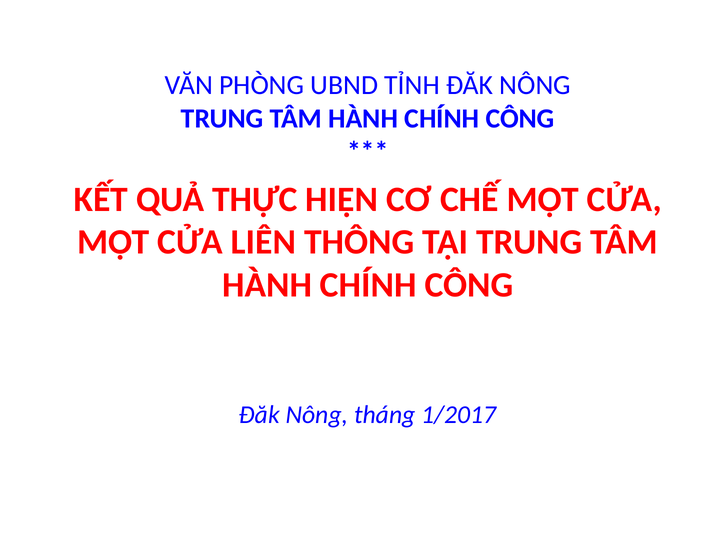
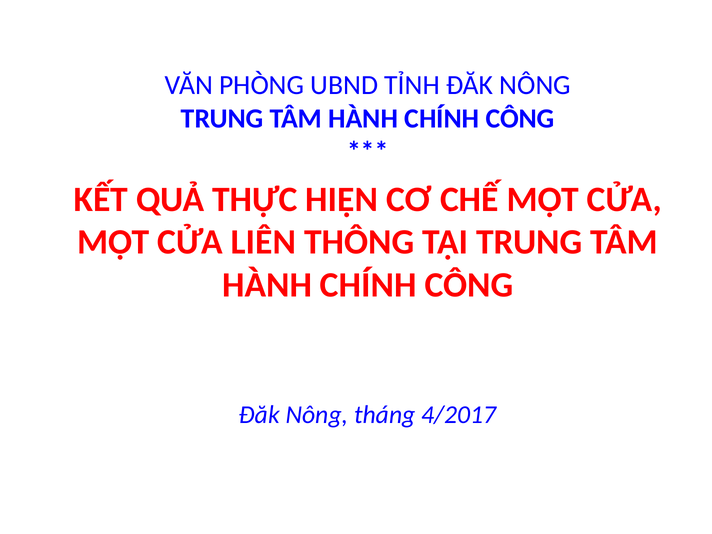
1/2017: 1/2017 -> 4/2017
